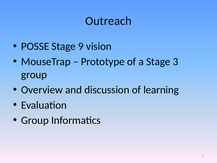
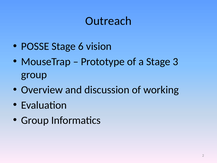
9: 9 -> 6
learning: learning -> working
